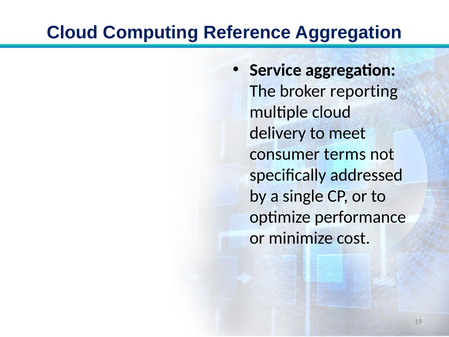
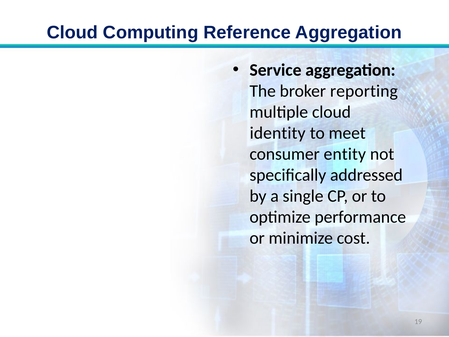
delivery: delivery -> identity
terms: terms -> entity
